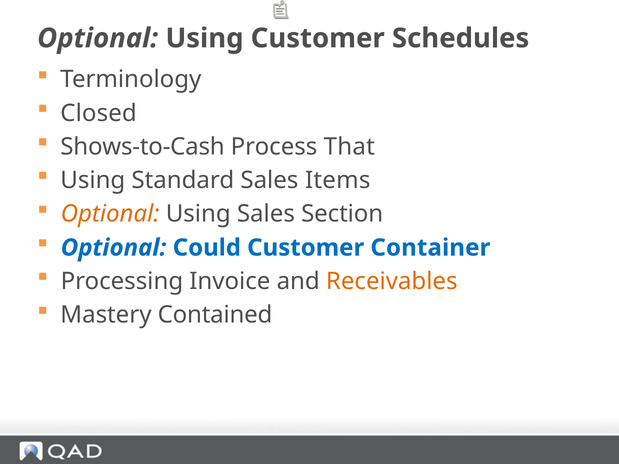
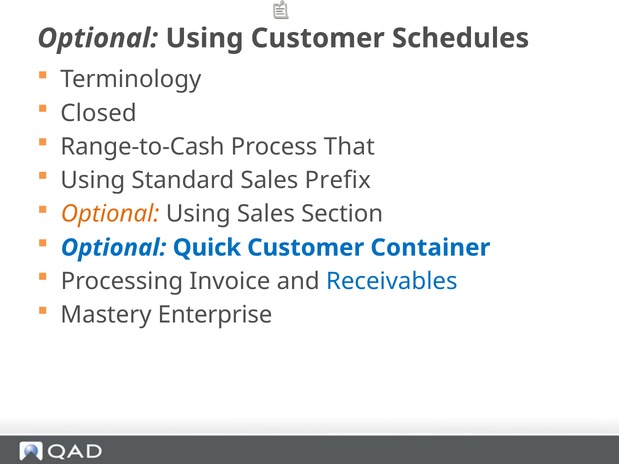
Shows-to-Cash: Shows-to-Cash -> Range-to-Cash
Items: Items -> Prefix
Could: Could -> Quick
Receivables colour: orange -> blue
Contained: Contained -> Enterprise
